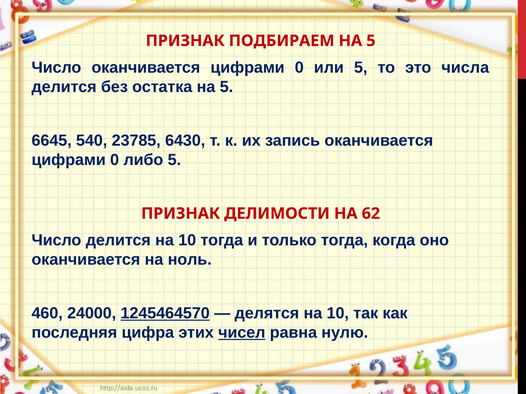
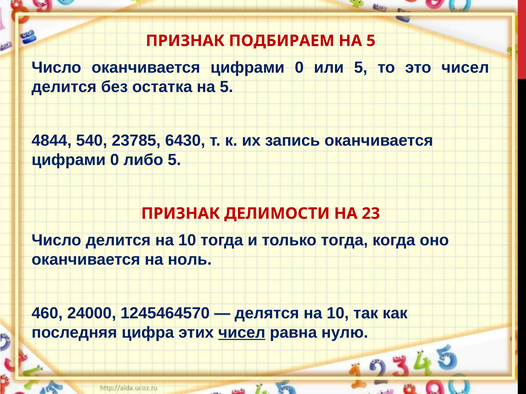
это числа: числа -> чисел
6645: 6645 -> 4844
62: 62 -> 23
1245464570 underline: present -> none
